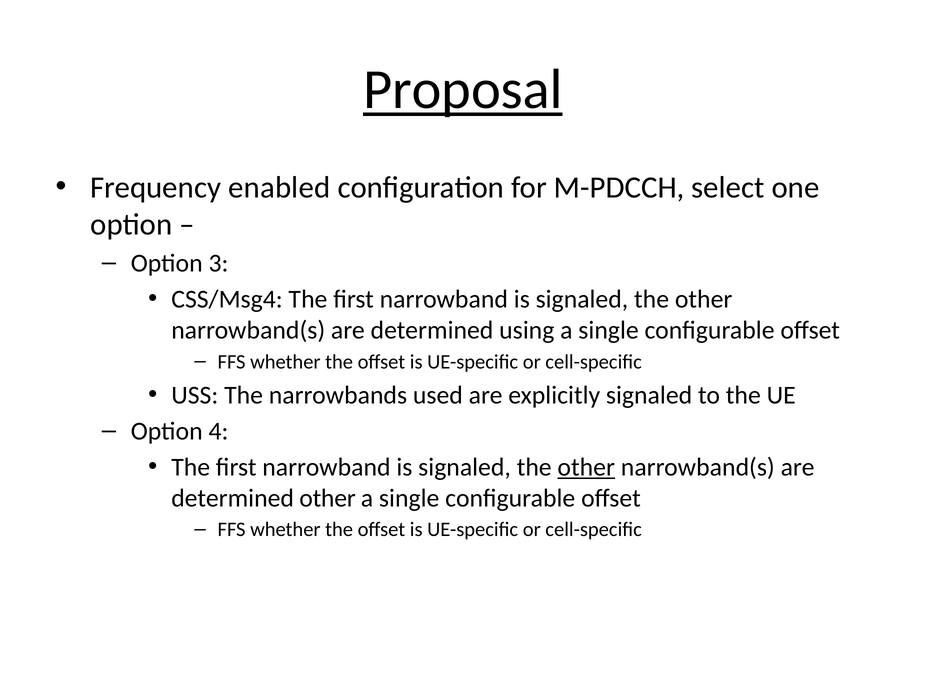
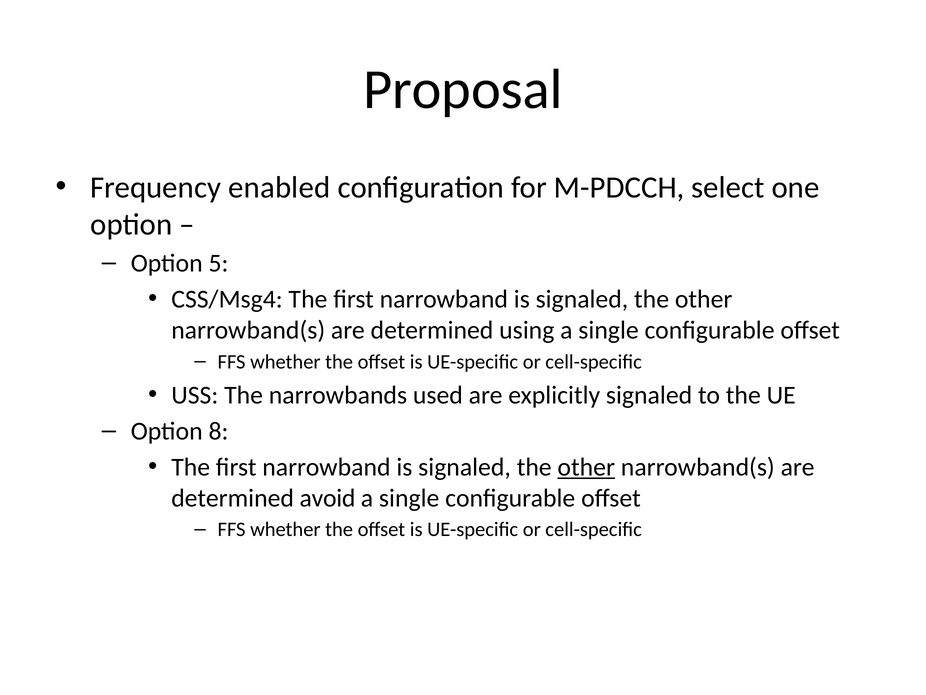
Proposal underline: present -> none
3: 3 -> 5
4: 4 -> 8
determined other: other -> avoid
